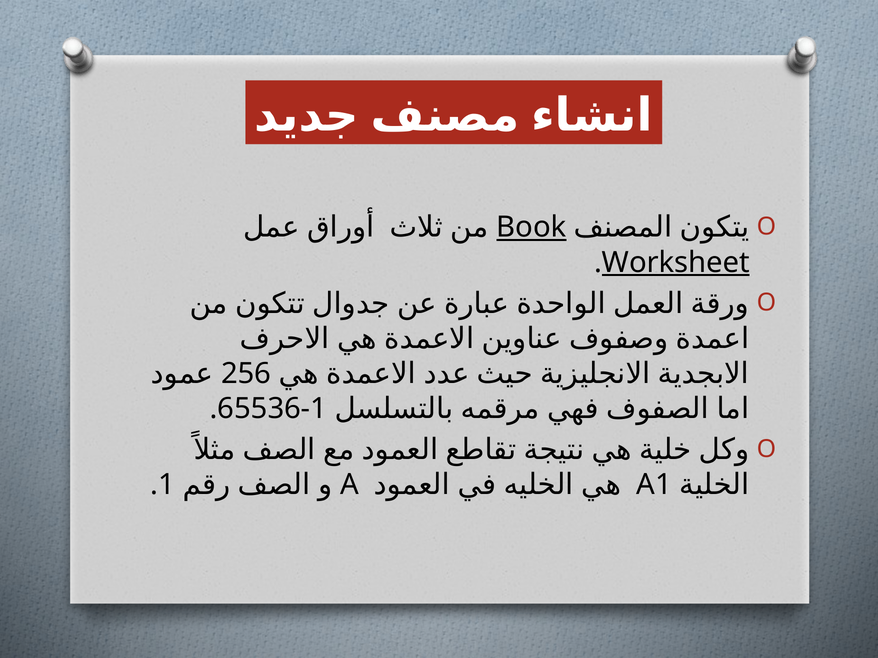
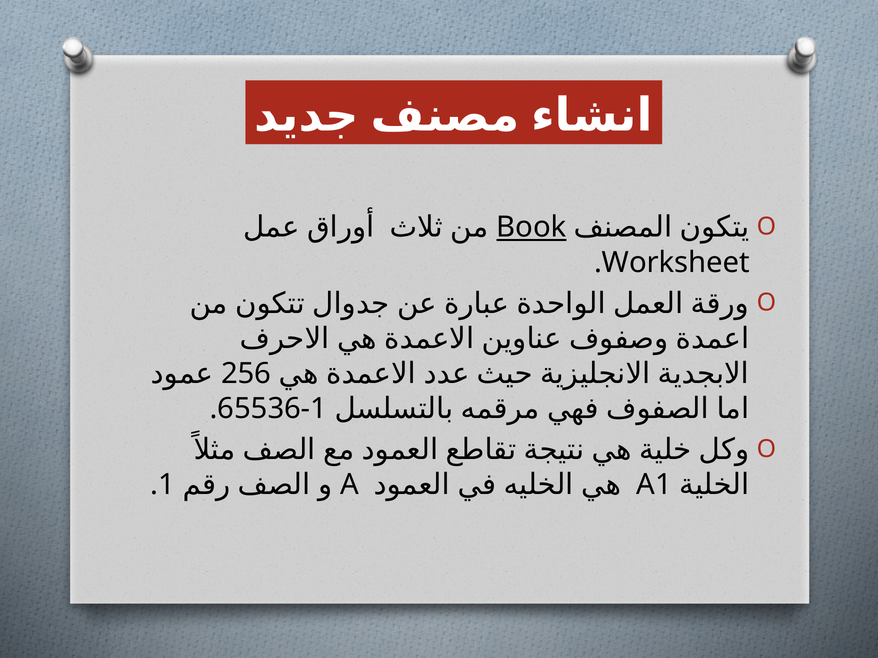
Worksheet underline: present -> none
